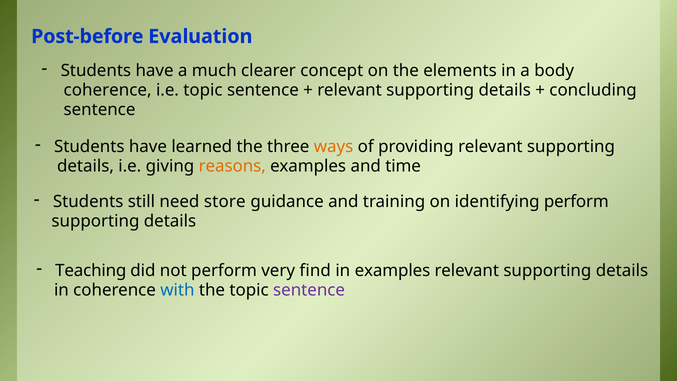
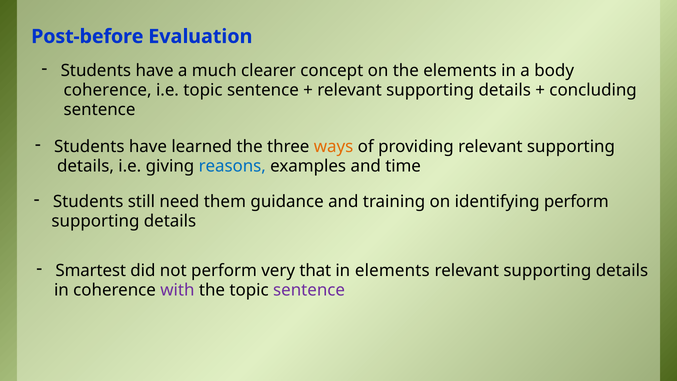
reasons colour: orange -> blue
store: store -> them
Teaching: Teaching -> Smartest
find: find -> that
in examples: examples -> elements
with colour: blue -> purple
